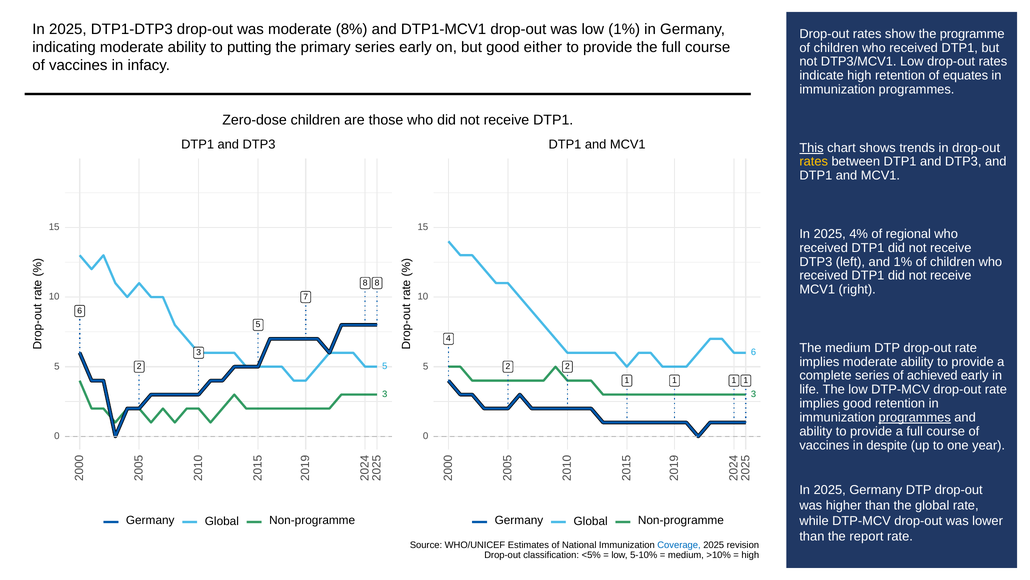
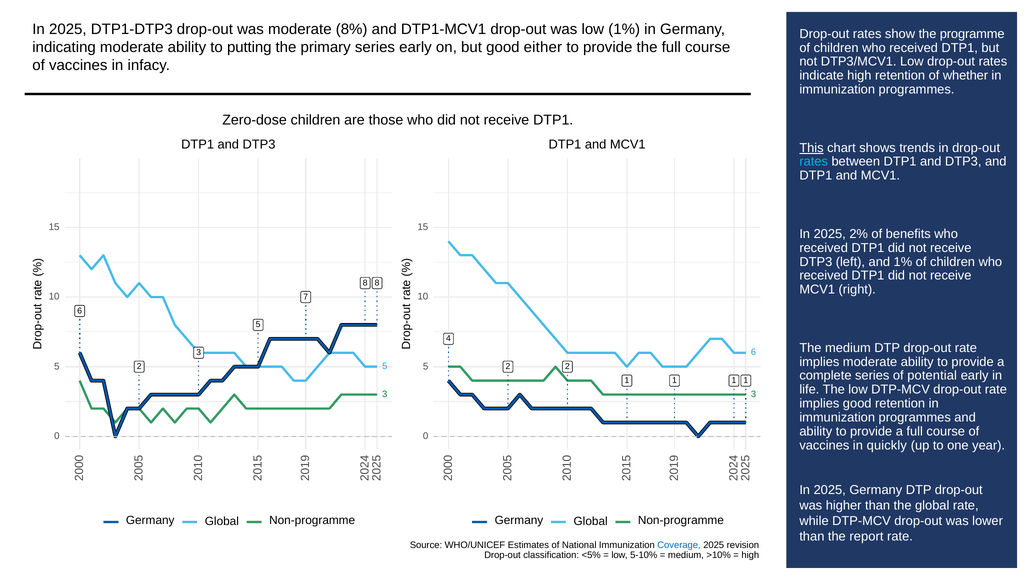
equates: equates -> whether
rates at (814, 162) colour: yellow -> light blue
4%: 4% -> 2%
regional: regional -> benefits
achieved: achieved -> potential
programmes at (915, 417) underline: present -> none
despite: despite -> quickly
